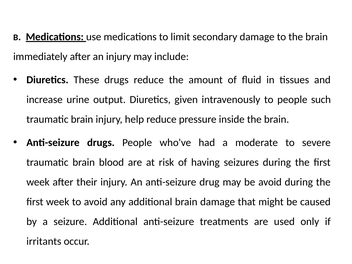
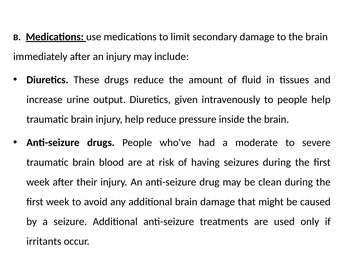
people such: such -> help
be avoid: avoid -> clean
